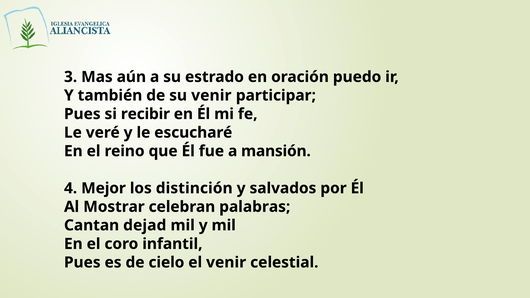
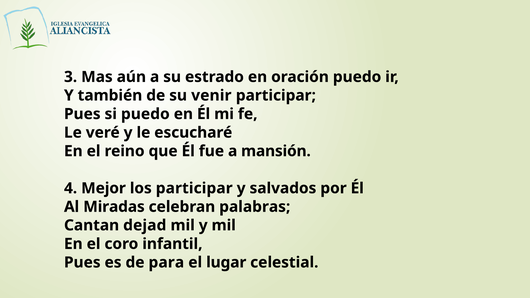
si recibir: recibir -> puedo
los distinción: distinción -> participar
Mostrar: Mostrar -> Miradas
cielo: cielo -> para
el venir: venir -> lugar
